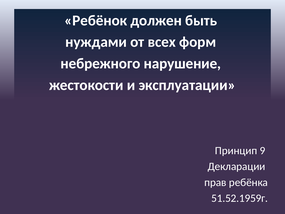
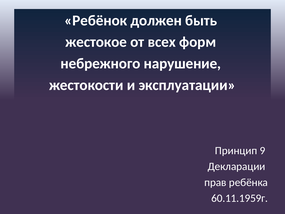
нуждами: нуждами -> жестокое
51.52.1959г: 51.52.1959г -> 60.11.1959г
